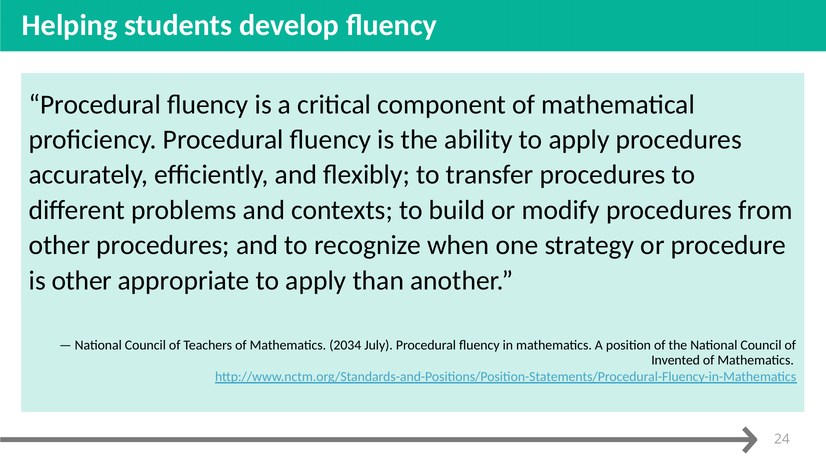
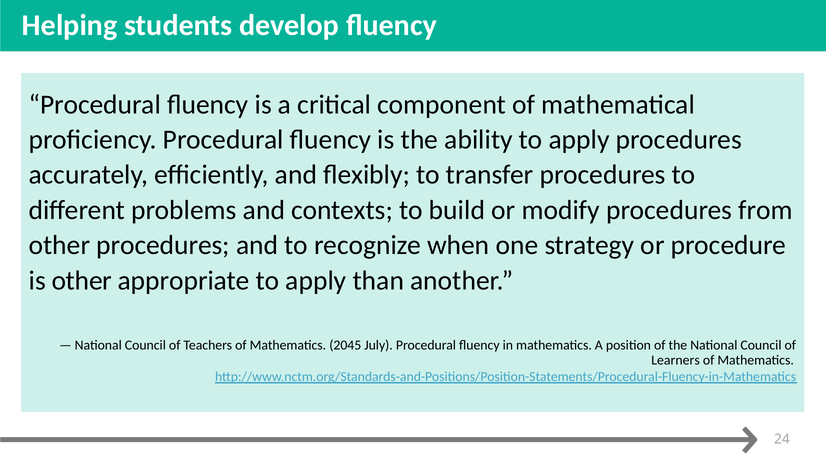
2034: 2034 -> 2045
Invented: Invented -> Learners
